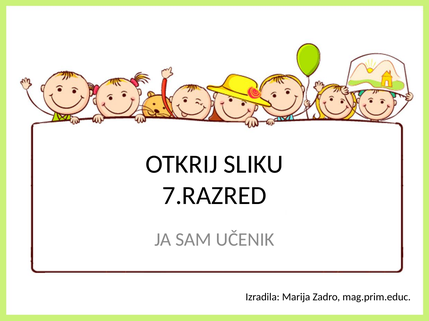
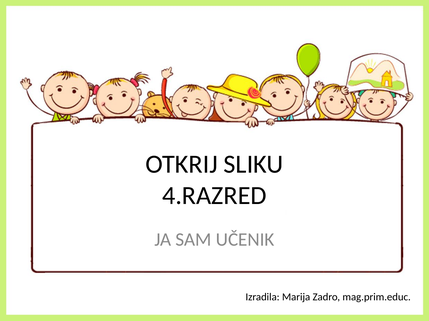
7.RAZRED: 7.RAZRED -> 4.RAZRED
